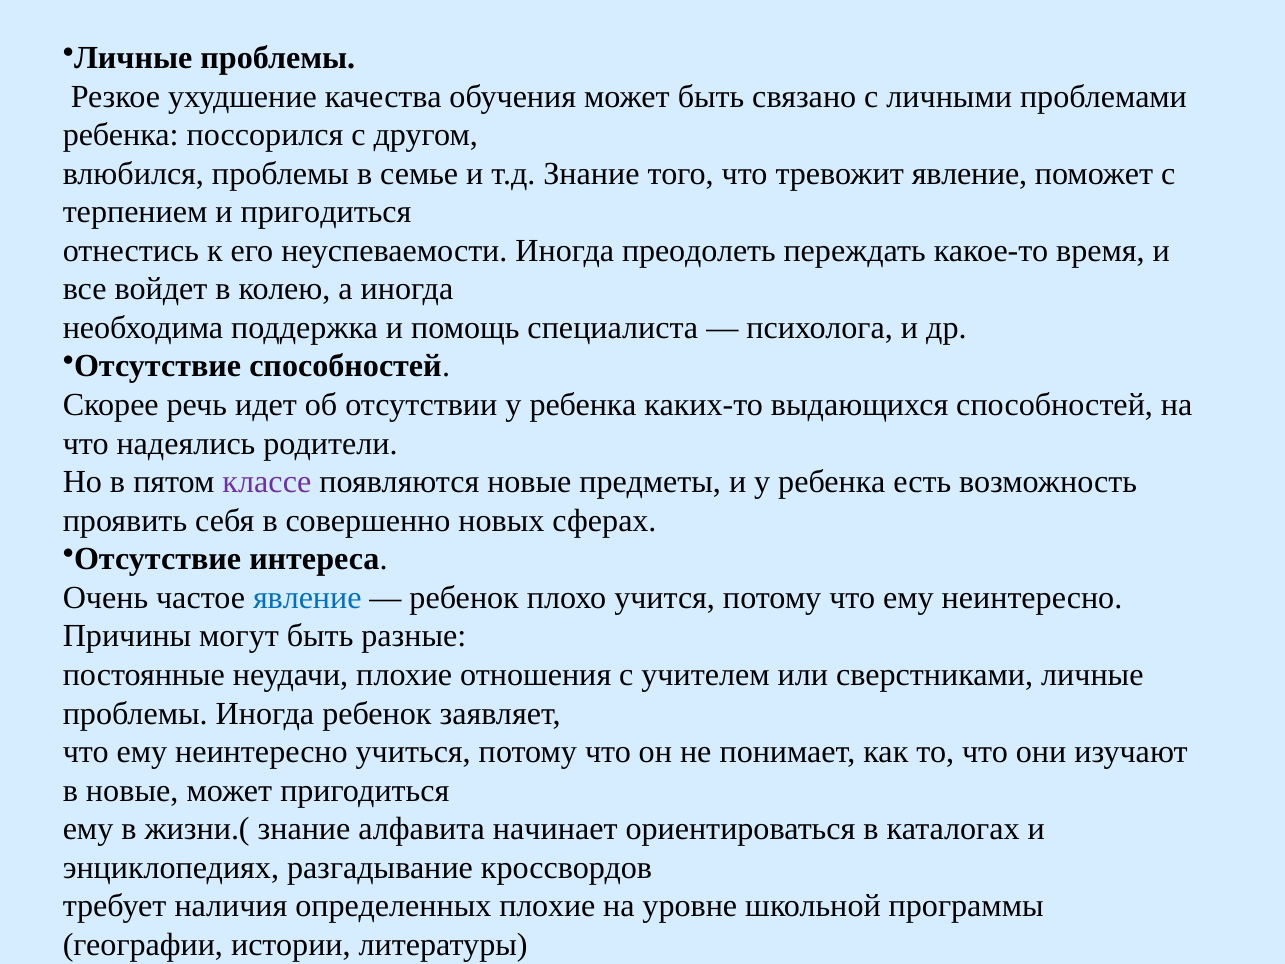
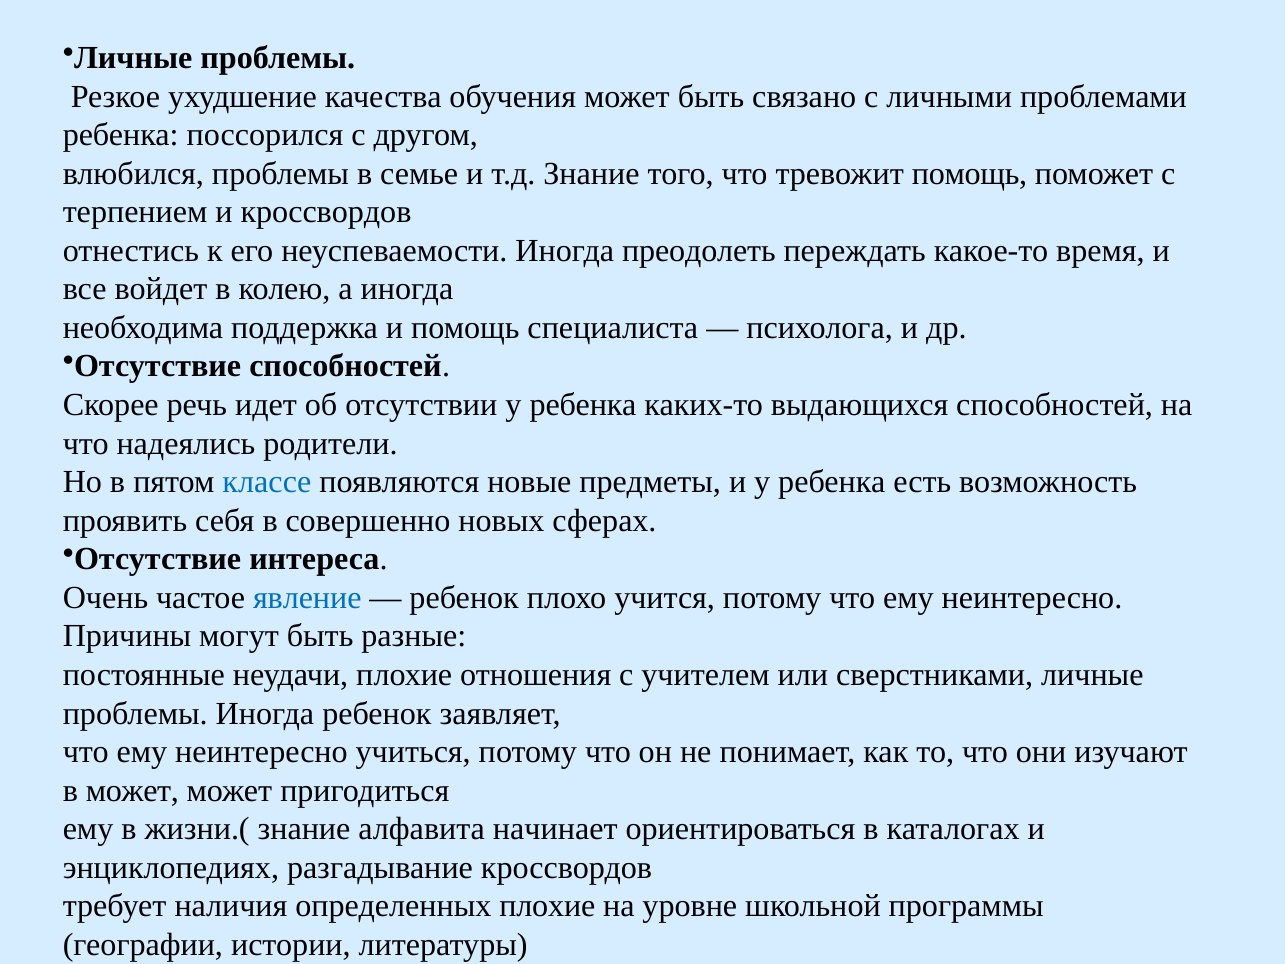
тревожит явление: явление -> помощь
и пригодиться: пригодиться -> кроссвордов
классе colour: purple -> blue
в новые: новые -> может
